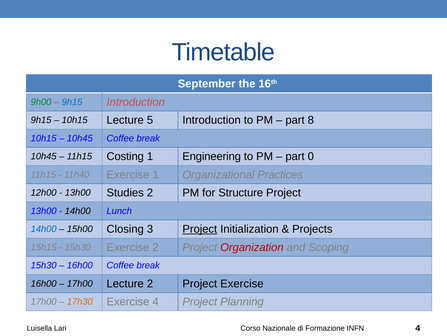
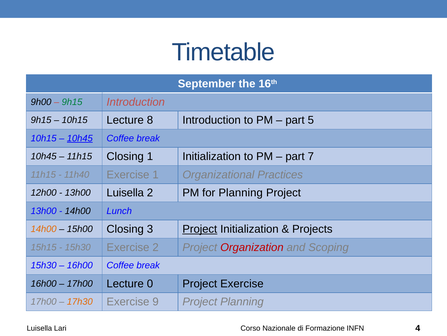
9h00 colour: green -> black
9h15 at (72, 102) colour: blue -> green
5: 5 -> 8
8: 8 -> 5
10h45 at (80, 138) underline: none -> present
11h15 Costing: Costing -> Closing
1 Engineering: Engineering -> Initialization
0: 0 -> 7
13h00 Studies: Studies -> Luisella
for Structure: Structure -> Planning
14h00 at (44, 229) colour: blue -> orange
Lecture 2: 2 -> 0
Exercise 4: 4 -> 9
